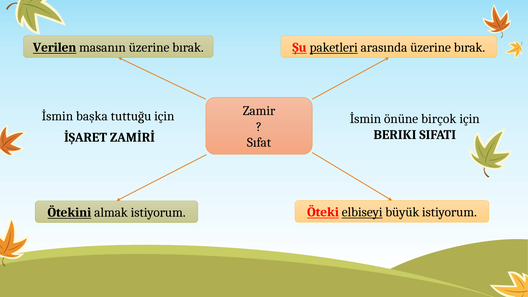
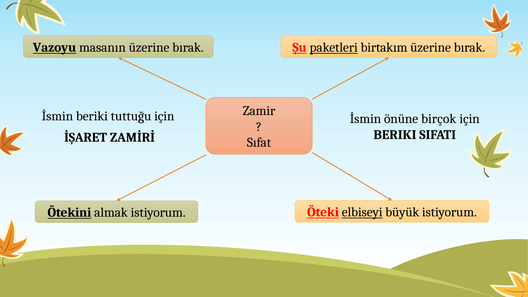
Verilen: Verilen -> Vazoyu
arasında: arasında -> birtakım
İsmin başka: başka -> beriki
